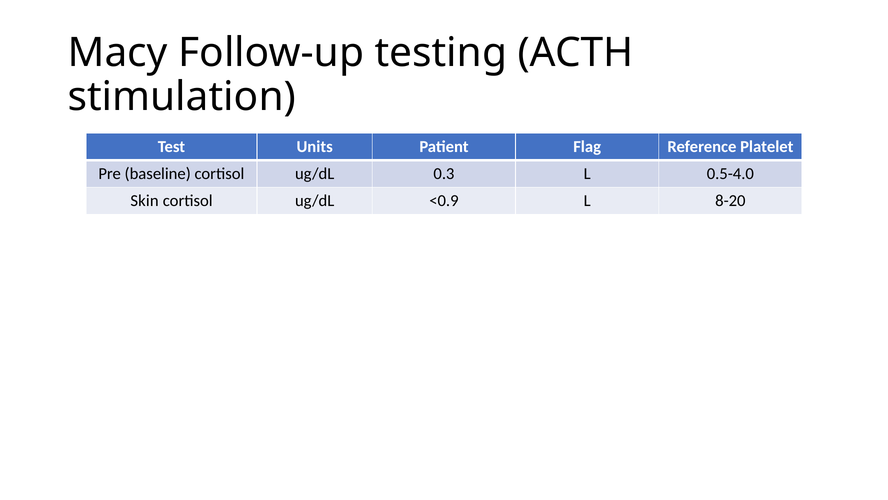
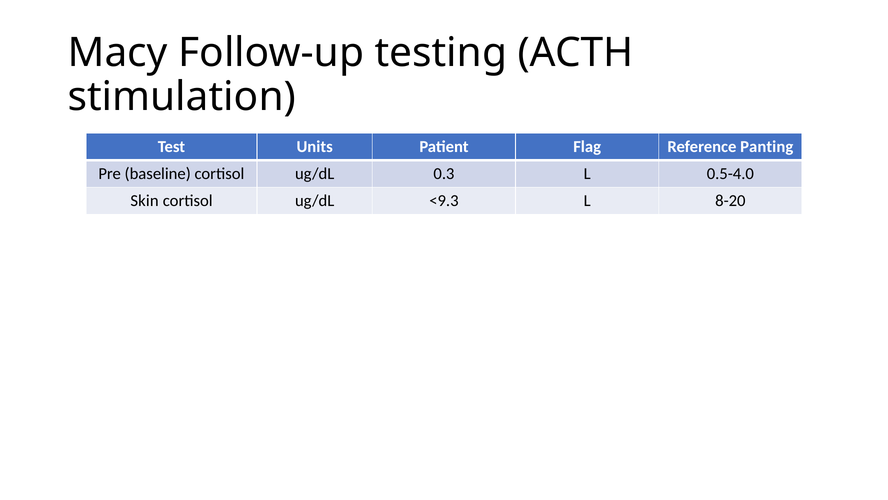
Platelet: Platelet -> Panting
<0.9: <0.9 -> <9.3
